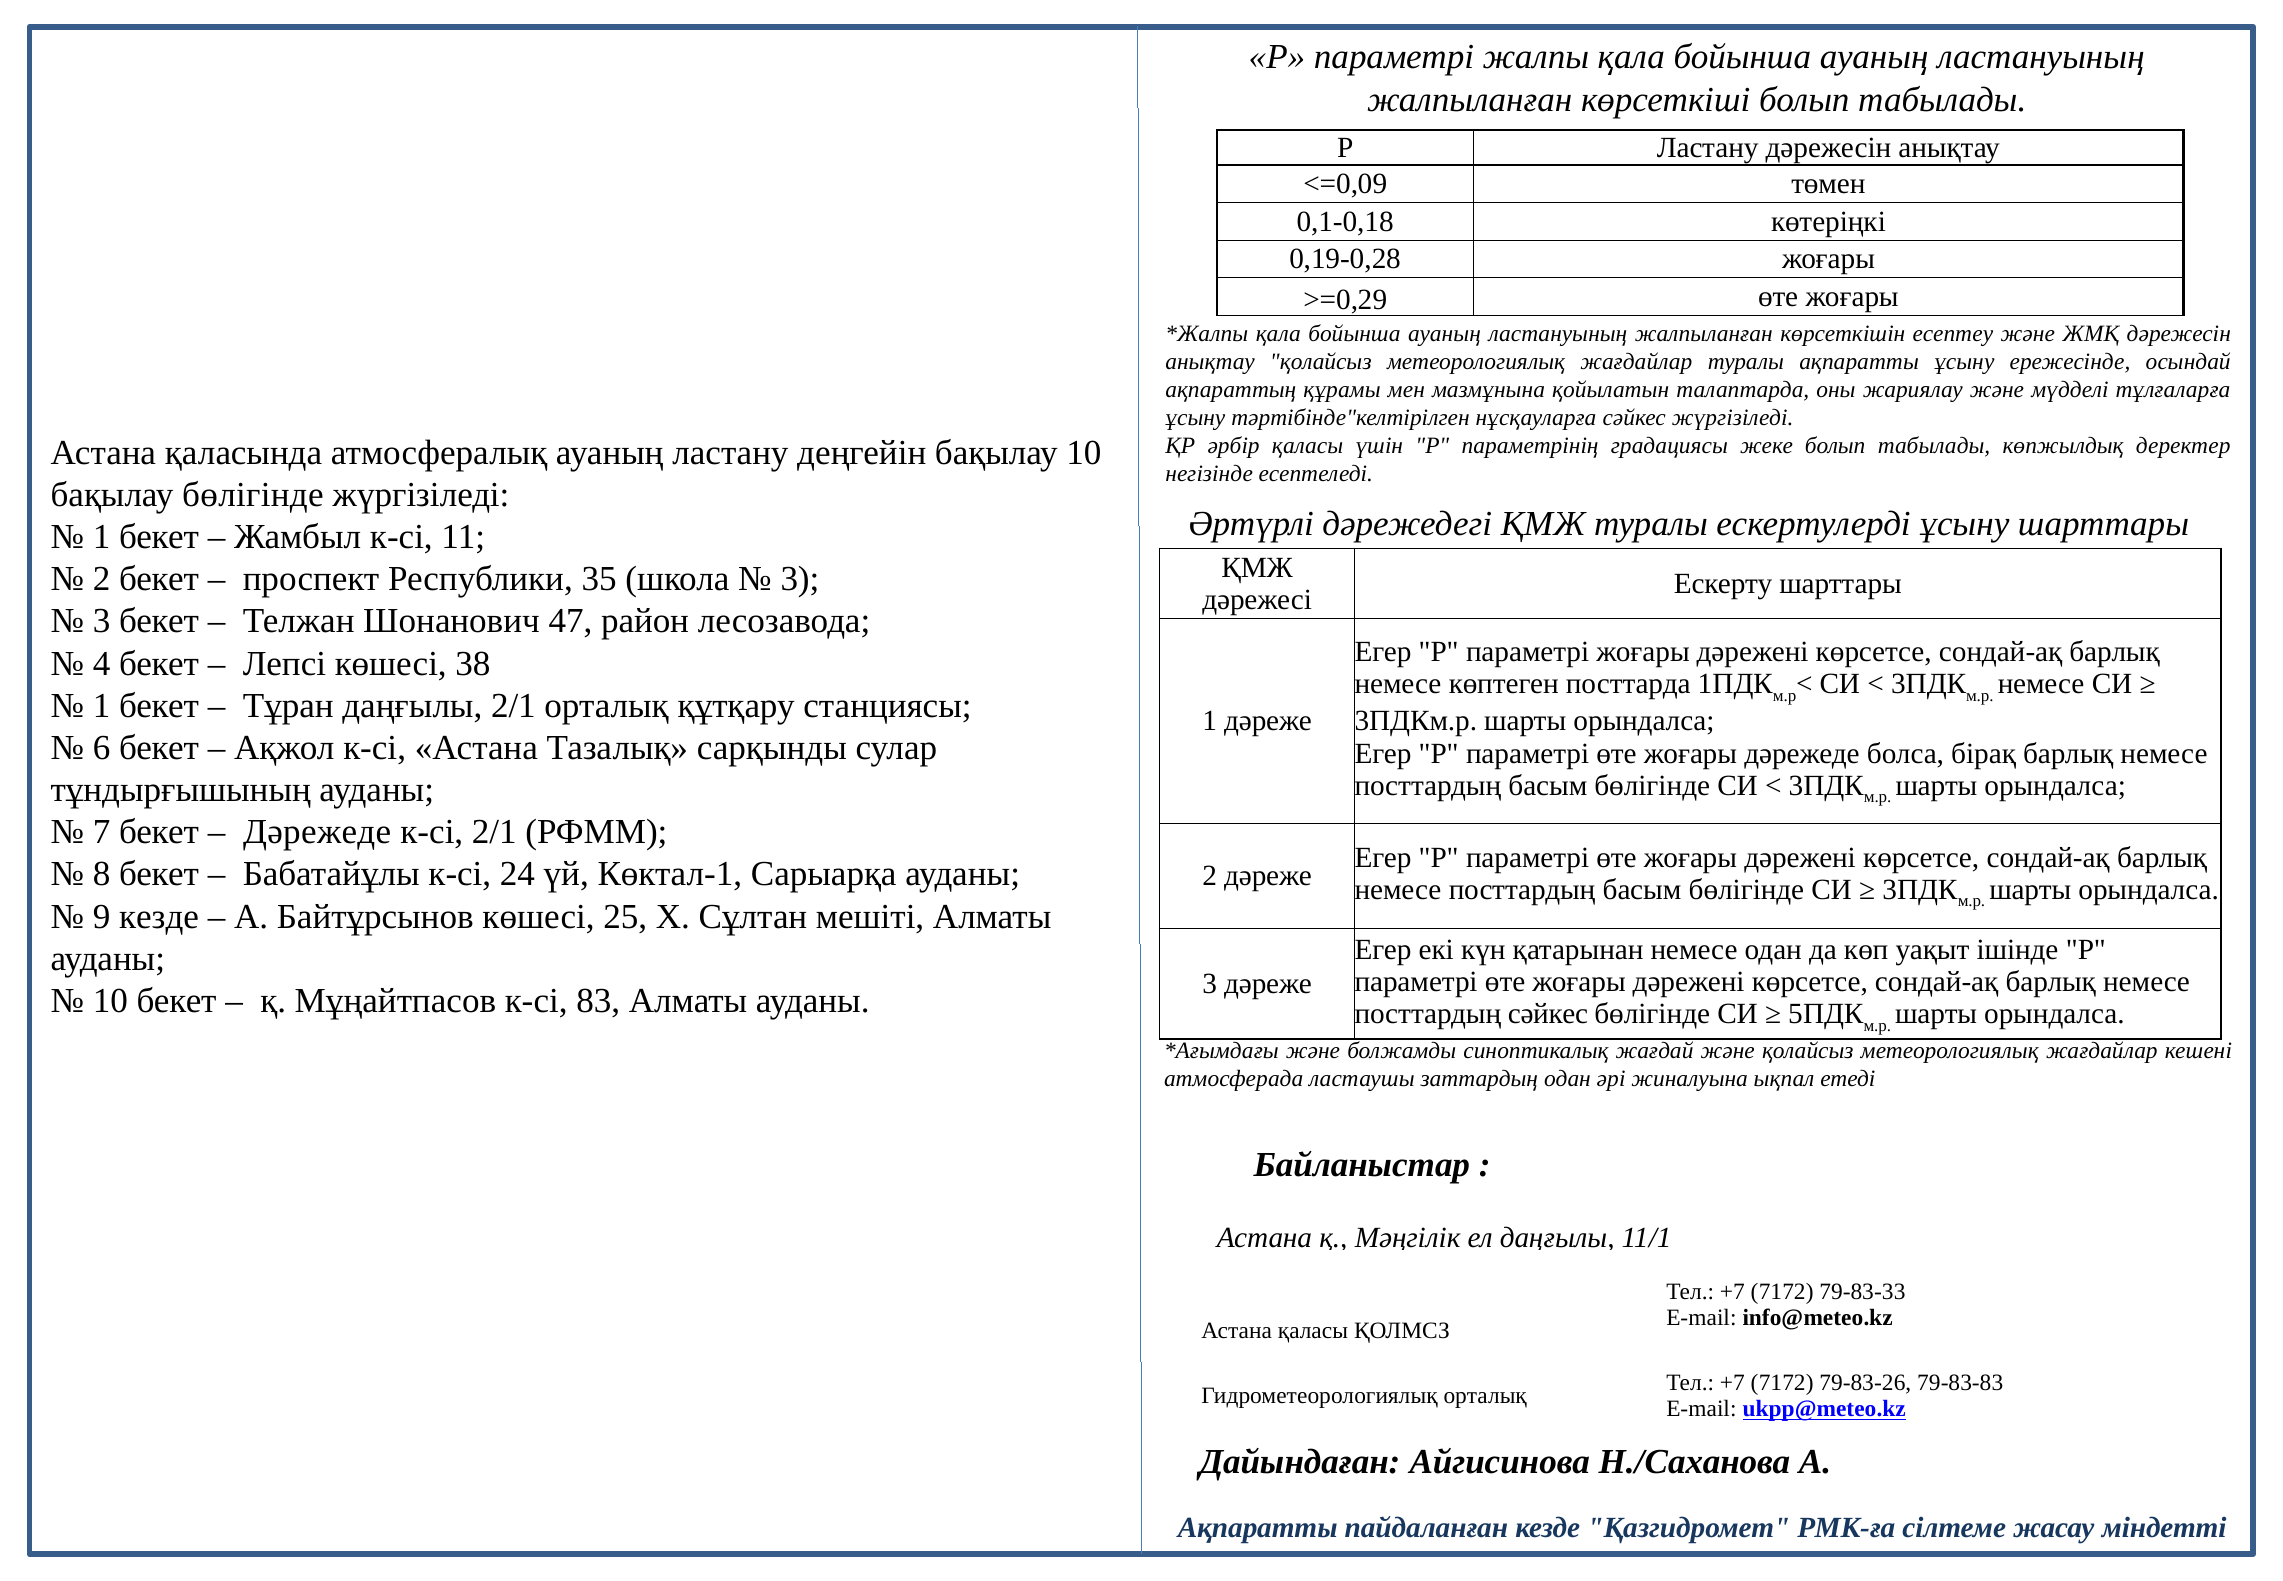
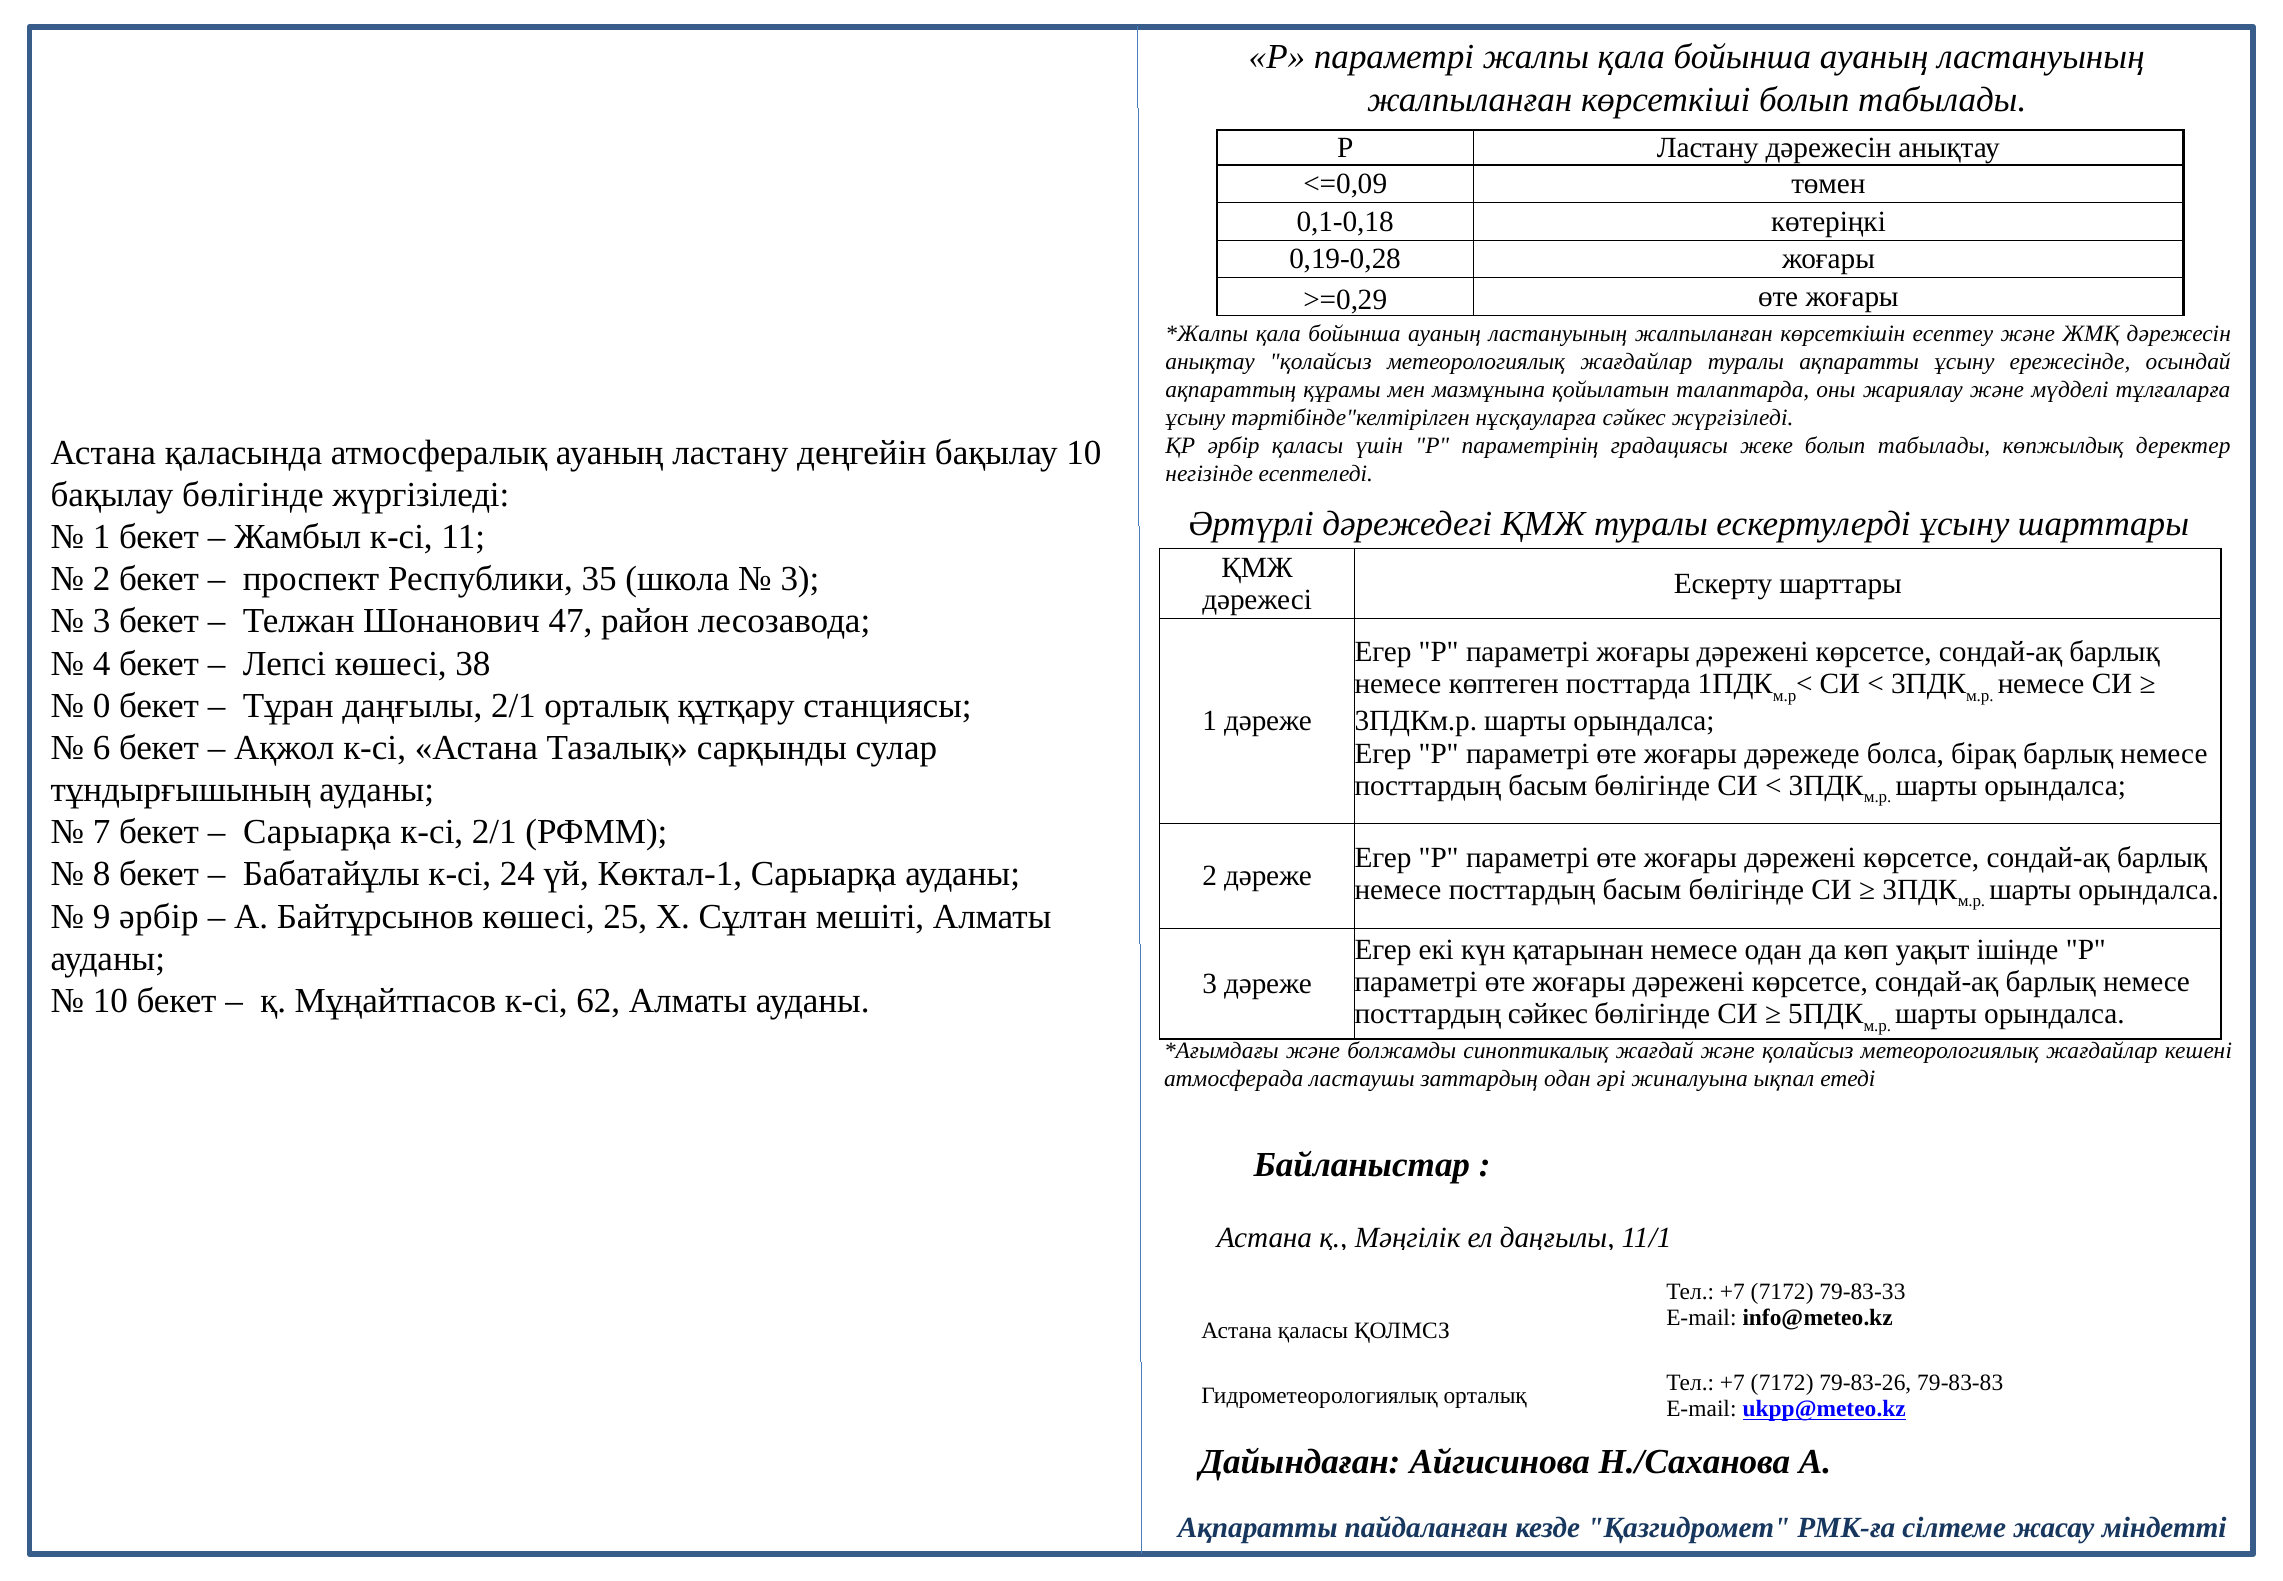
1 at (102, 705): 1 -> 0
Дәрежеде at (317, 832): Дәрежеде -> Сарыарқа
9 кезде: кезде -> әрбір
83: 83 -> 62
